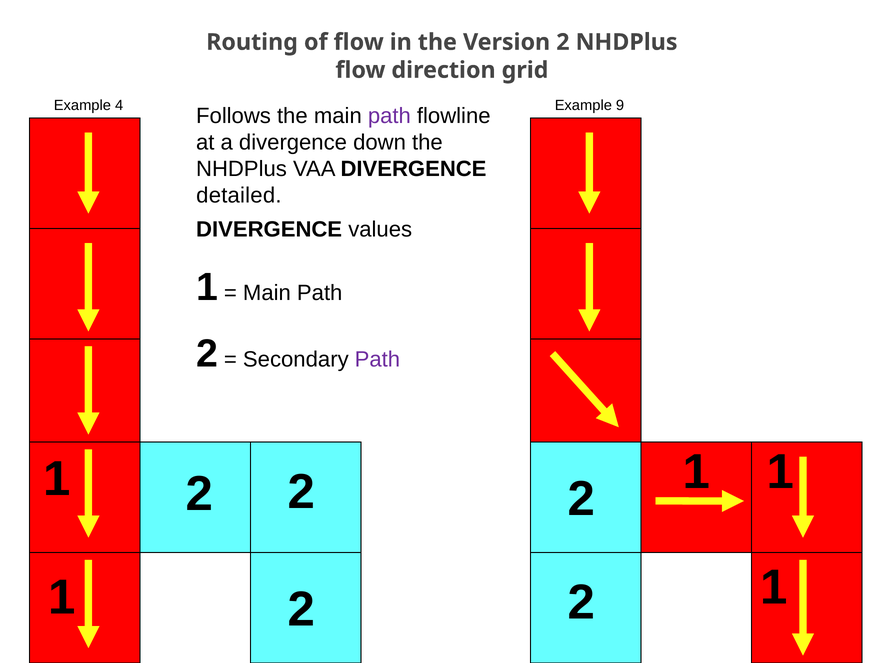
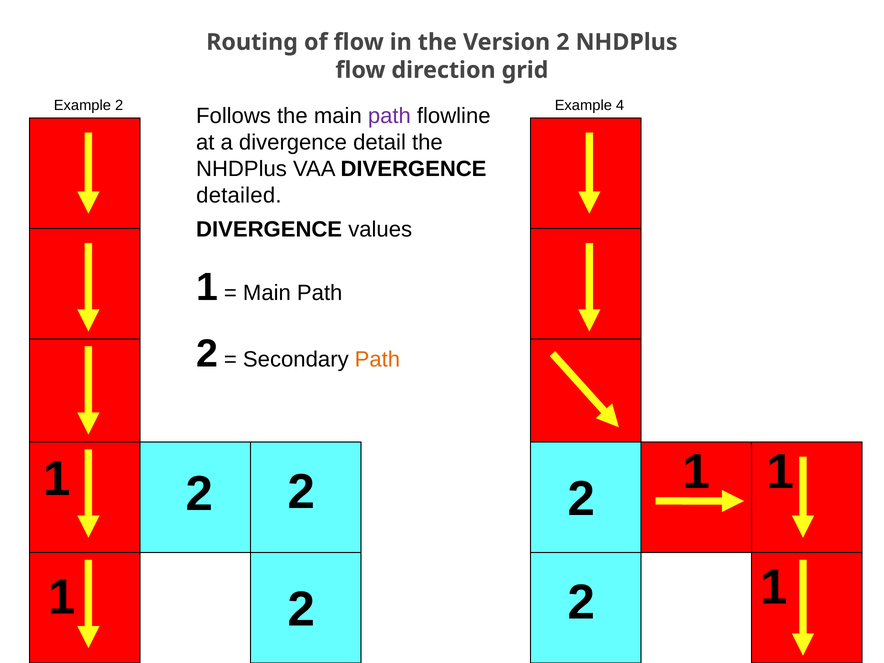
Example 4: 4 -> 2
9: 9 -> 4
down: down -> detail
Path at (377, 360) colour: purple -> orange
